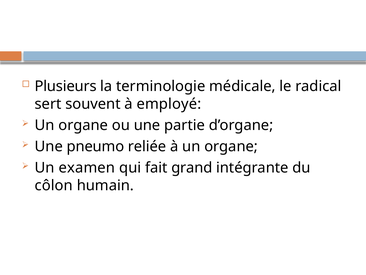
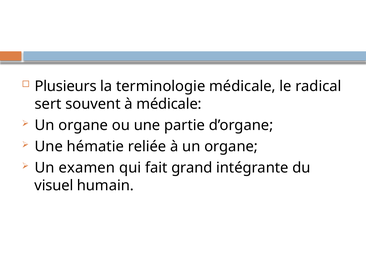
à employé: employé -> médicale
pneumo: pneumo -> hématie
côlon: côlon -> visuel
